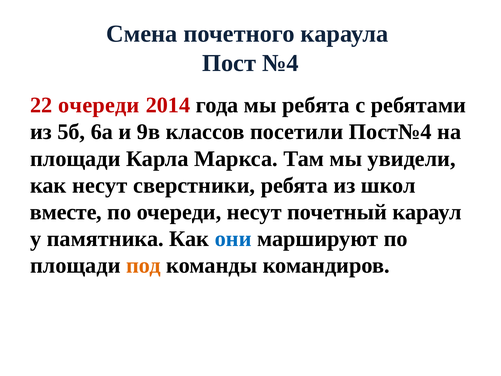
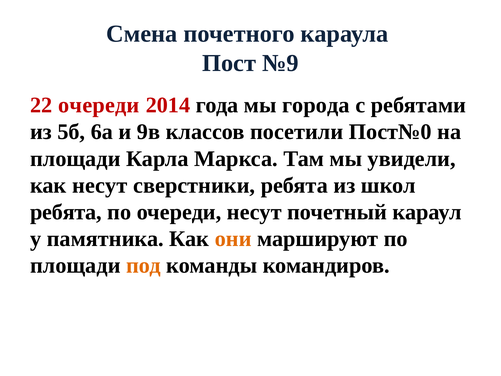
№4: №4 -> №9
мы ребята: ребята -> города
Пост№4: Пост№4 -> Пост№0
вместе at (66, 212): вместе -> ребята
они colour: blue -> orange
